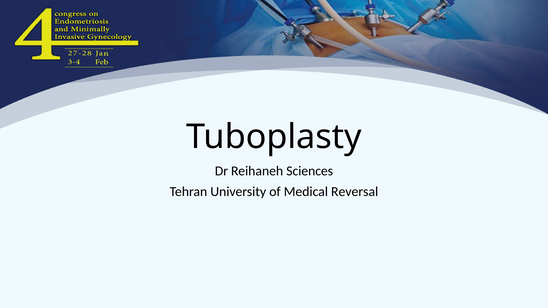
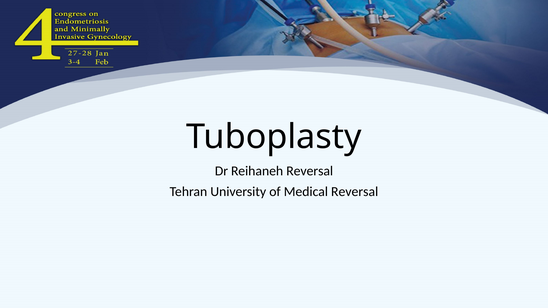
Reihaneh Sciences: Sciences -> Reversal
